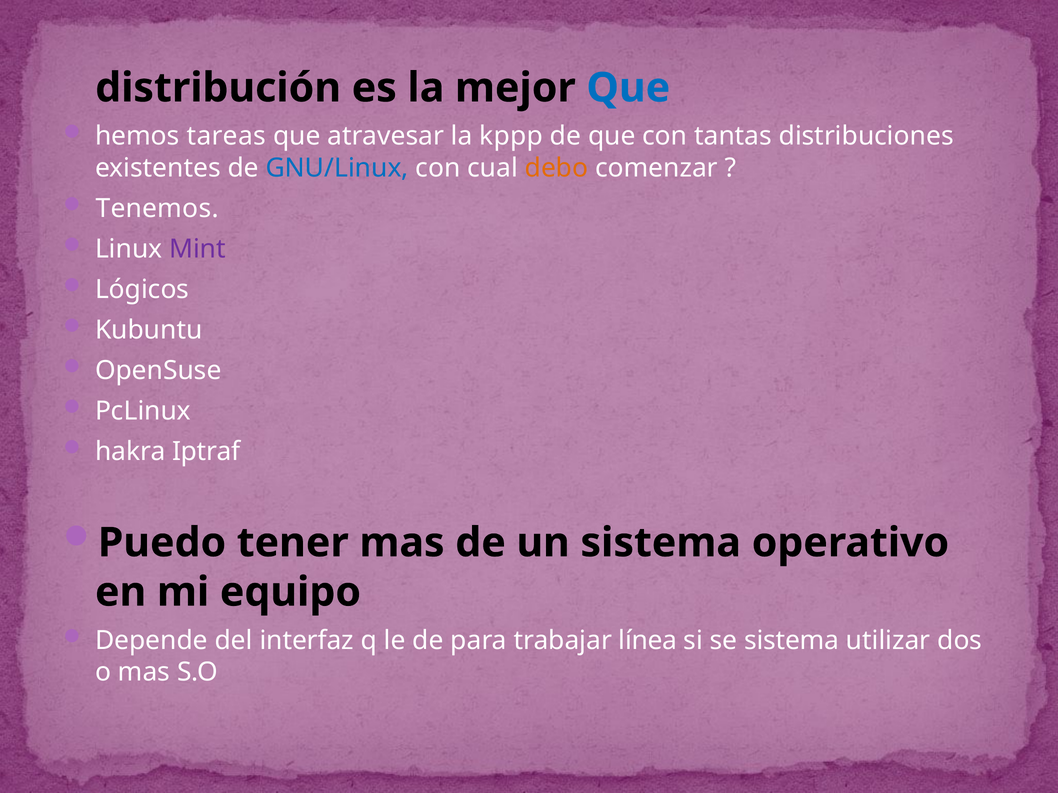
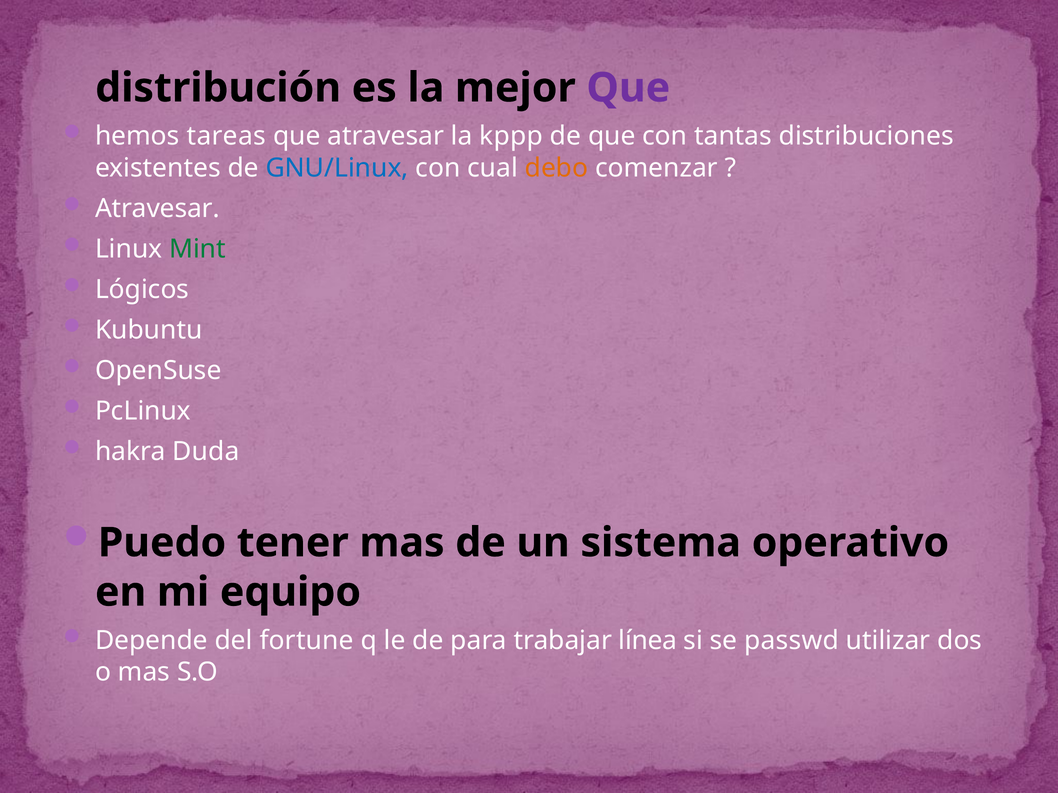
Que at (628, 88) colour: blue -> purple
Tenemos at (157, 209): Tenemos -> Atravesar
Mint colour: purple -> green
Iptraf: Iptraf -> Duda
interfaz: interfaz -> fortune
se sistema: sistema -> passwd
